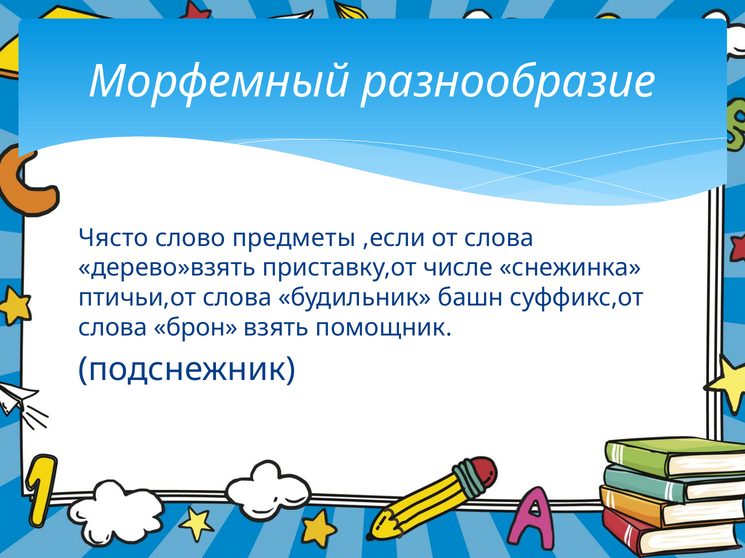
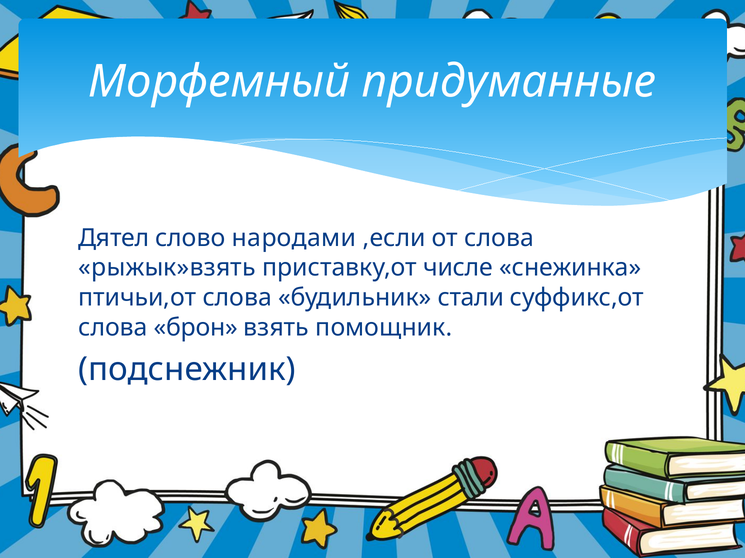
разнообразие: разнообразие -> придуманные
Чясто: Чясто -> Дятел
предметы: предметы -> народами
дерево»взять: дерево»взять -> рыжык»взять
башн: башн -> стали
